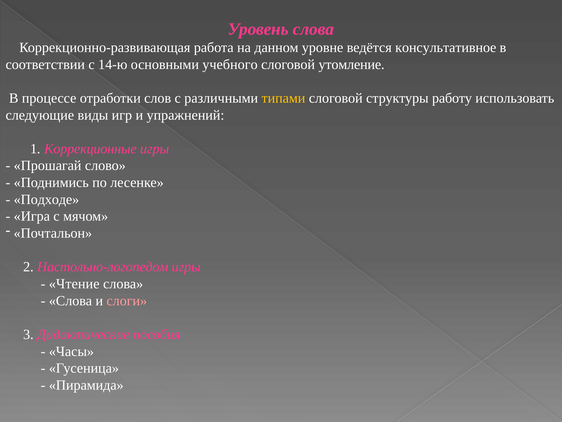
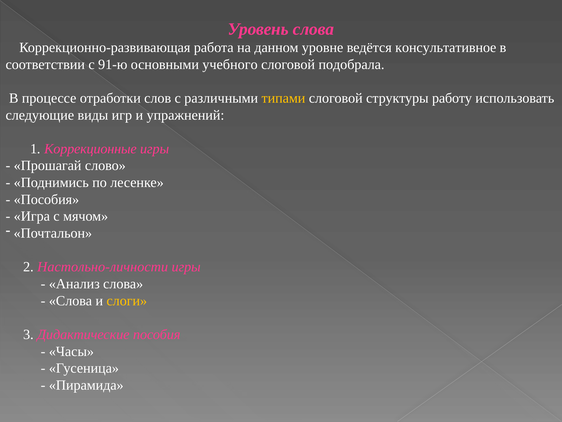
14-ю: 14-ю -> 91-ю
утомление: утомление -> подобрала
Подходе at (46, 199): Подходе -> Пособия
Настольно-логопедом: Настольно-логопедом -> Настольно-личности
Чтение: Чтение -> Анализ
слоги colour: pink -> yellow
